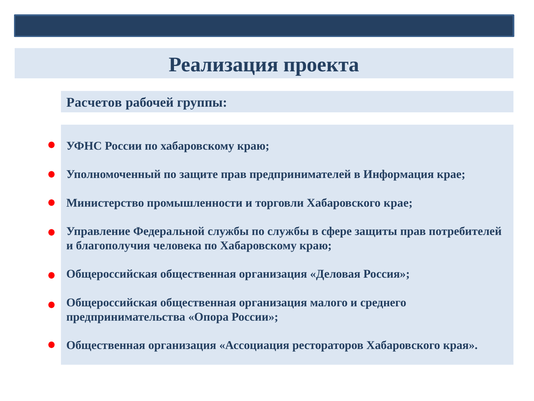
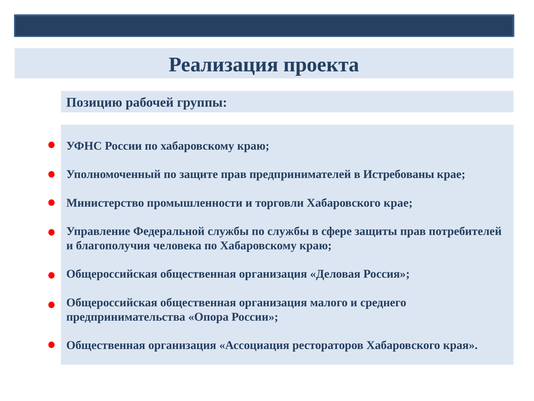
Расчетов: Расчетов -> Позицию
Информация: Информация -> Истребованы
